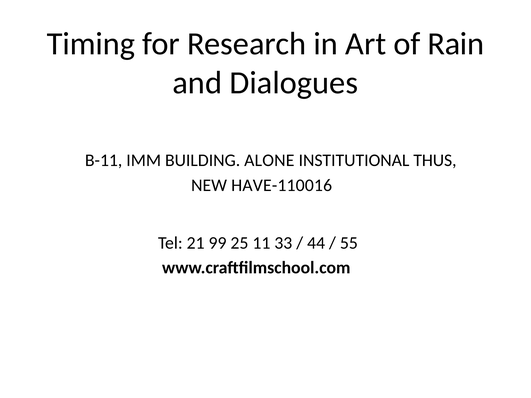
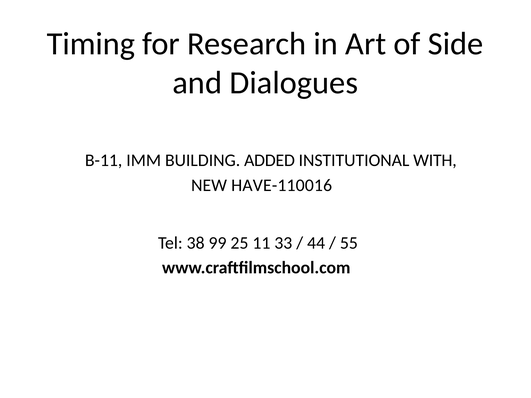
Rain: Rain -> Side
ALONE: ALONE -> ADDED
THUS: THUS -> WITH
21: 21 -> 38
